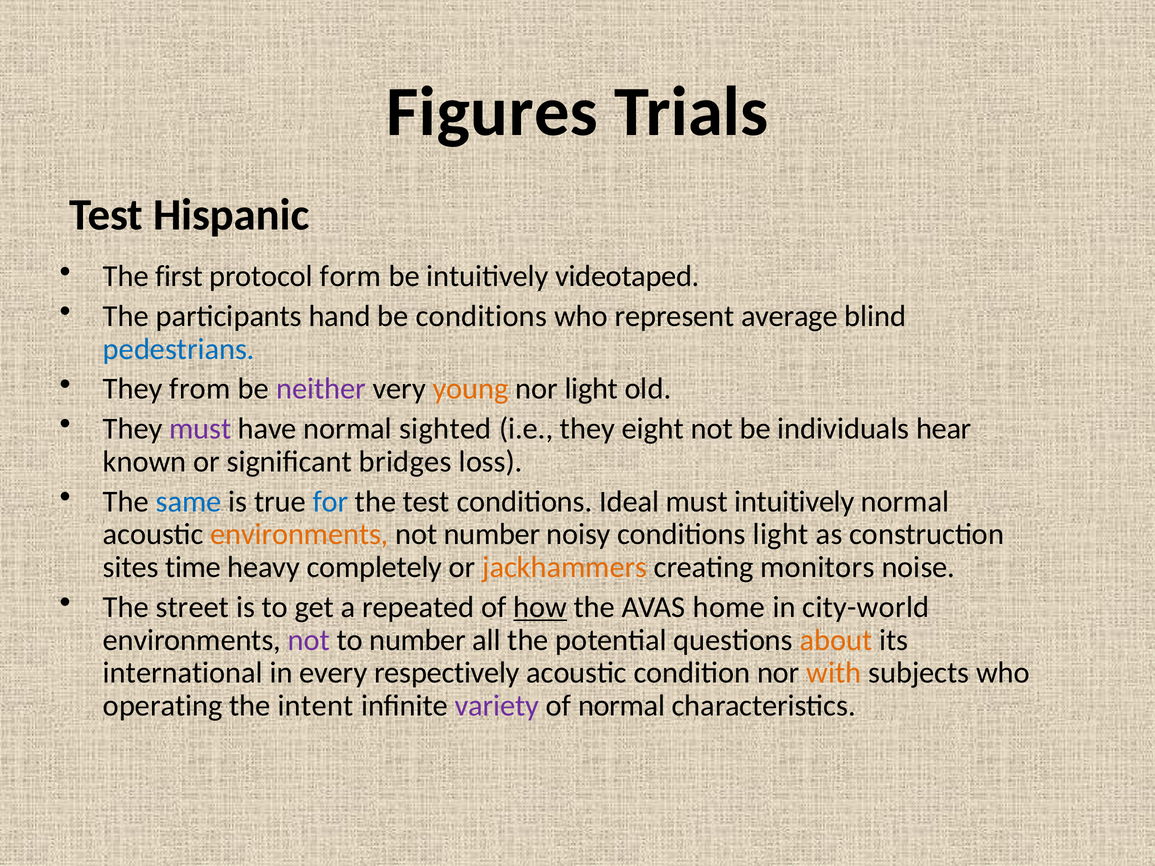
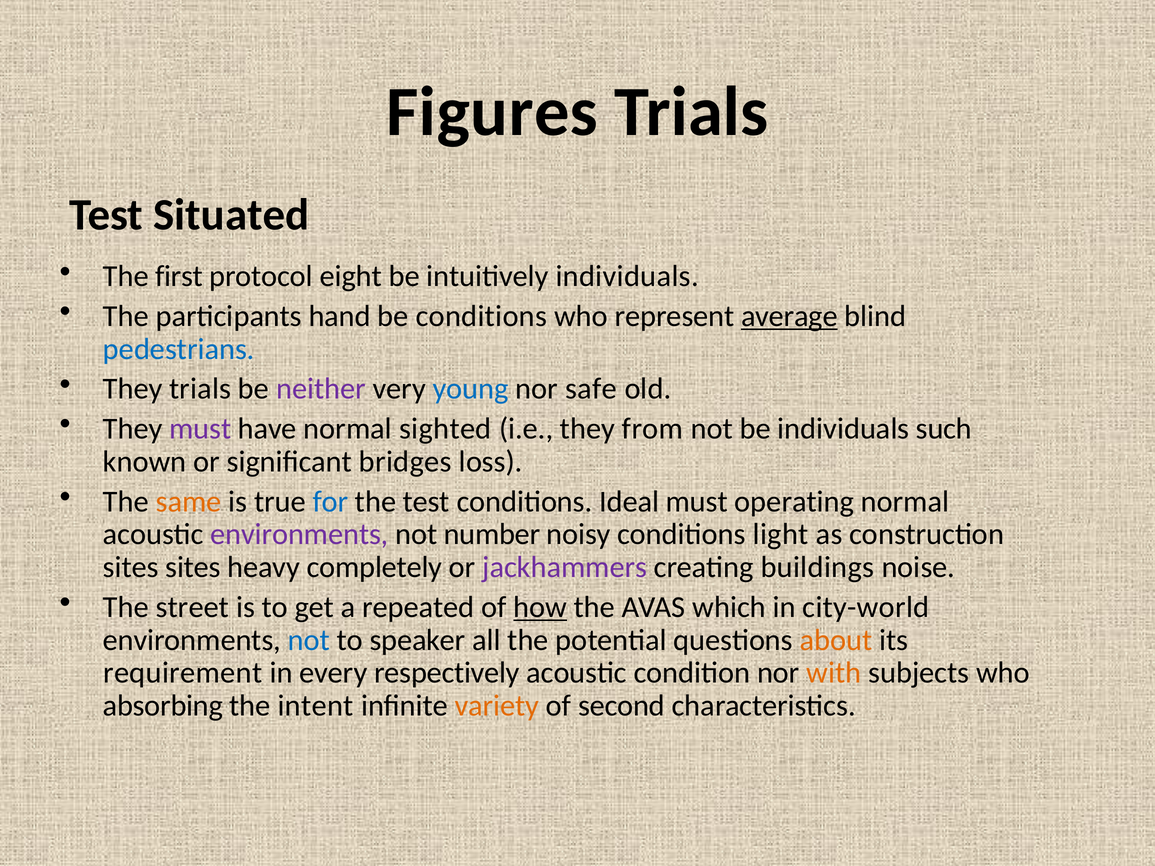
Hispanic: Hispanic -> Situated
form: form -> eight
intuitively videotaped: videotaped -> individuals
average underline: none -> present
They from: from -> trials
young colour: orange -> blue
nor light: light -> safe
eight: eight -> from
hear: hear -> such
same colour: blue -> orange
must intuitively: intuitively -> operating
environments at (299, 535) colour: orange -> purple
sites time: time -> sites
jackhammers colour: orange -> purple
monitors: monitors -> buildings
home: home -> which
not at (309, 640) colour: purple -> blue
to number: number -> speaker
international: international -> requirement
operating: operating -> absorbing
variety colour: purple -> orange
of normal: normal -> second
